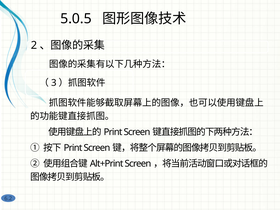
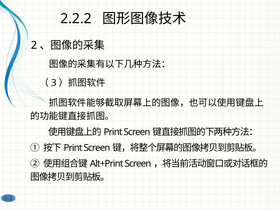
5.0.5: 5.0.5 -> 2.2.2
